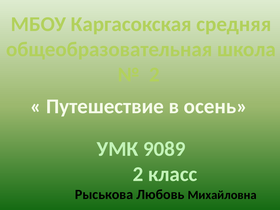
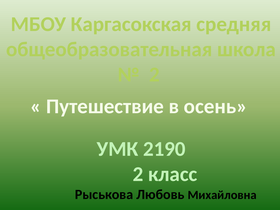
9089: 9089 -> 2190
